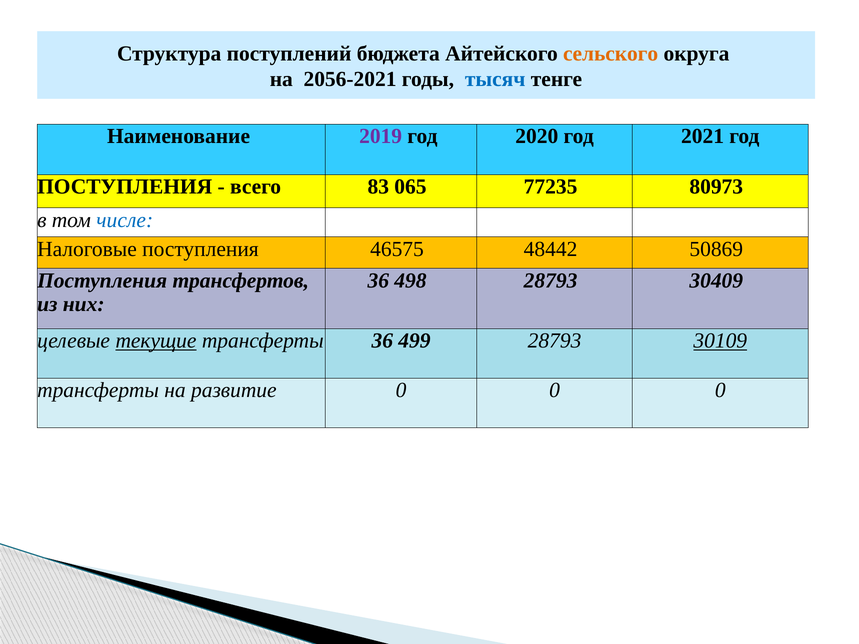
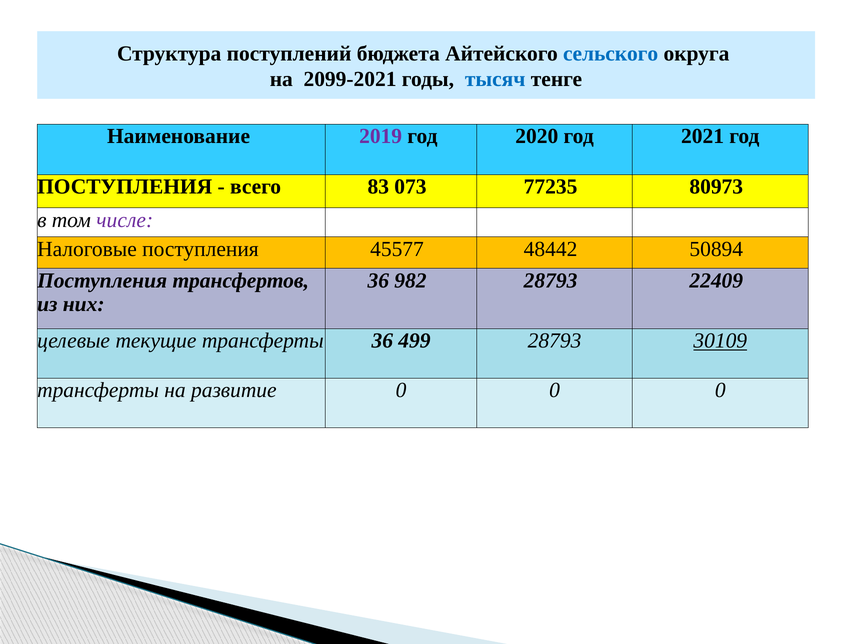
сельского colour: orange -> blue
2056-2021: 2056-2021 -> 2099-2021
065: 065 -> 073
числе colour: blue -> purple
46575: 46575 -> 45577
50869: 50869 -> 50894
498: 498 -> 982
30409: 30409 -> 22409
текущие underline: present -> none
